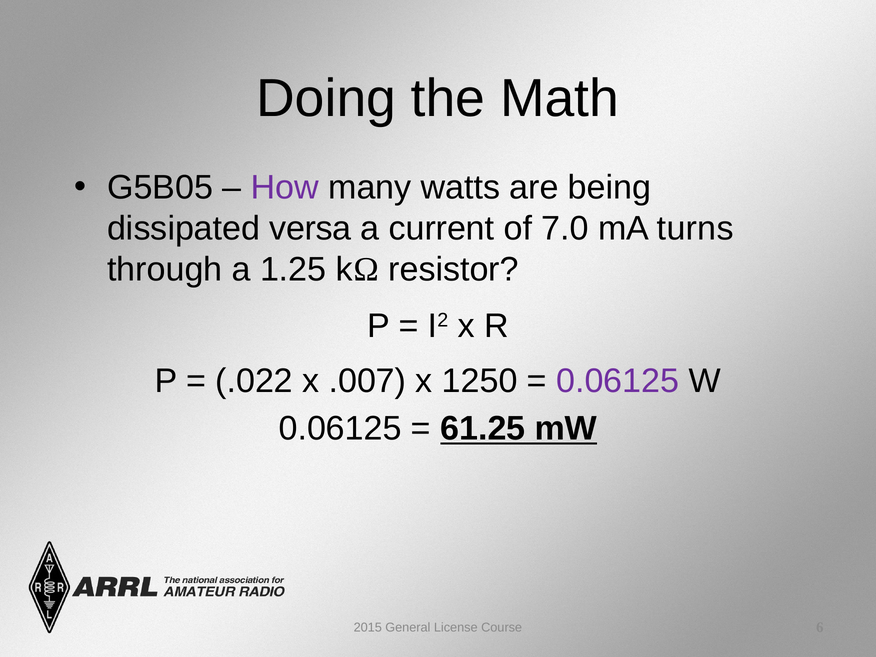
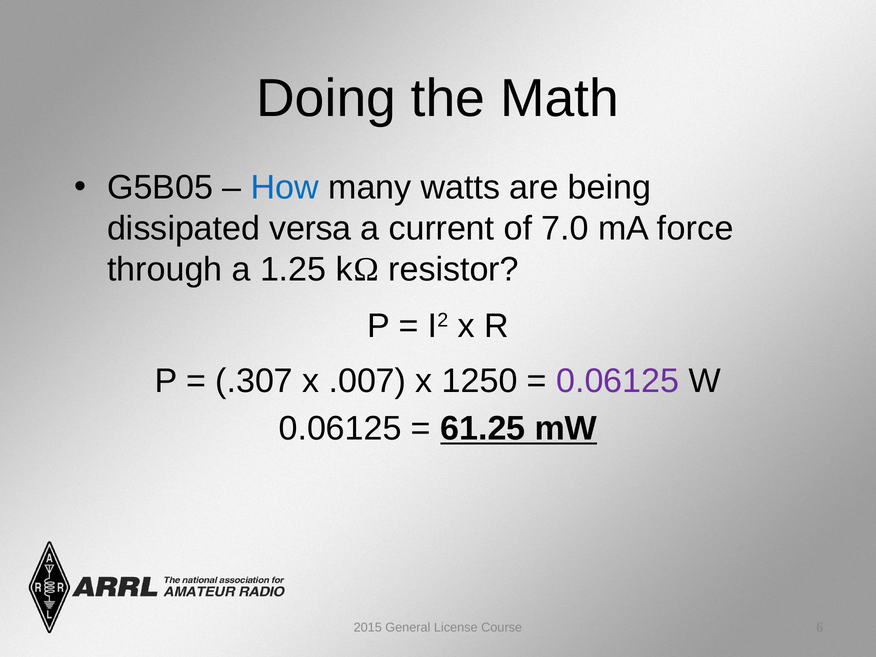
How colour: purple -> blue
turns: turns -> force
.022: .022 -> .307
